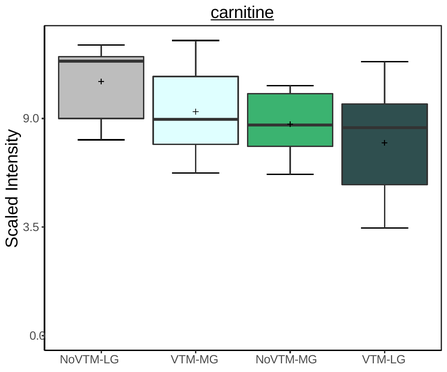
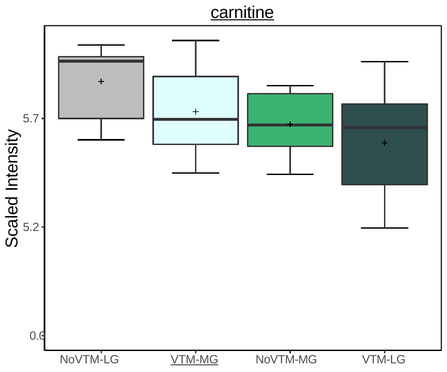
9.0: 9.0 -> 5.7
3.5: 3.5 -> 5.2
VTM-MG underline: none -> present
